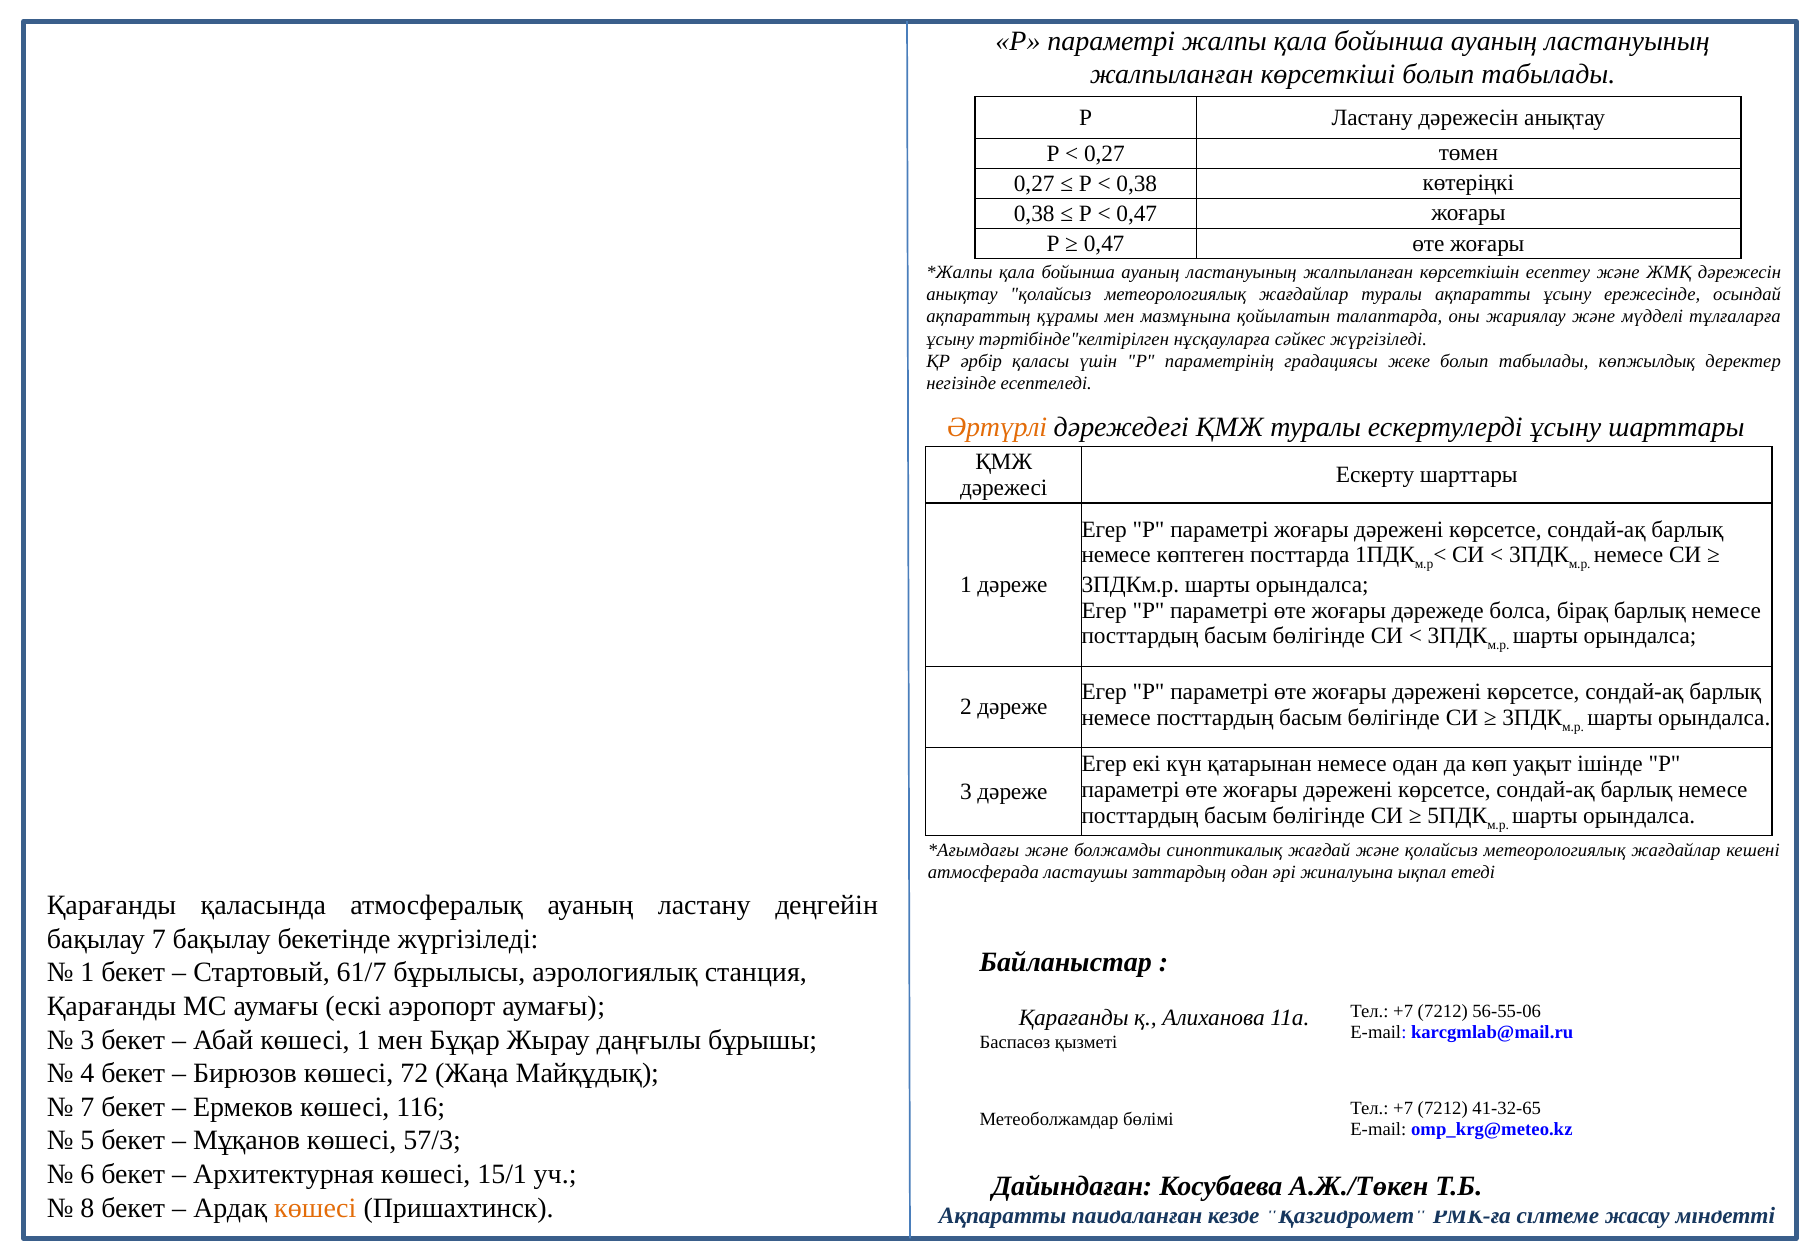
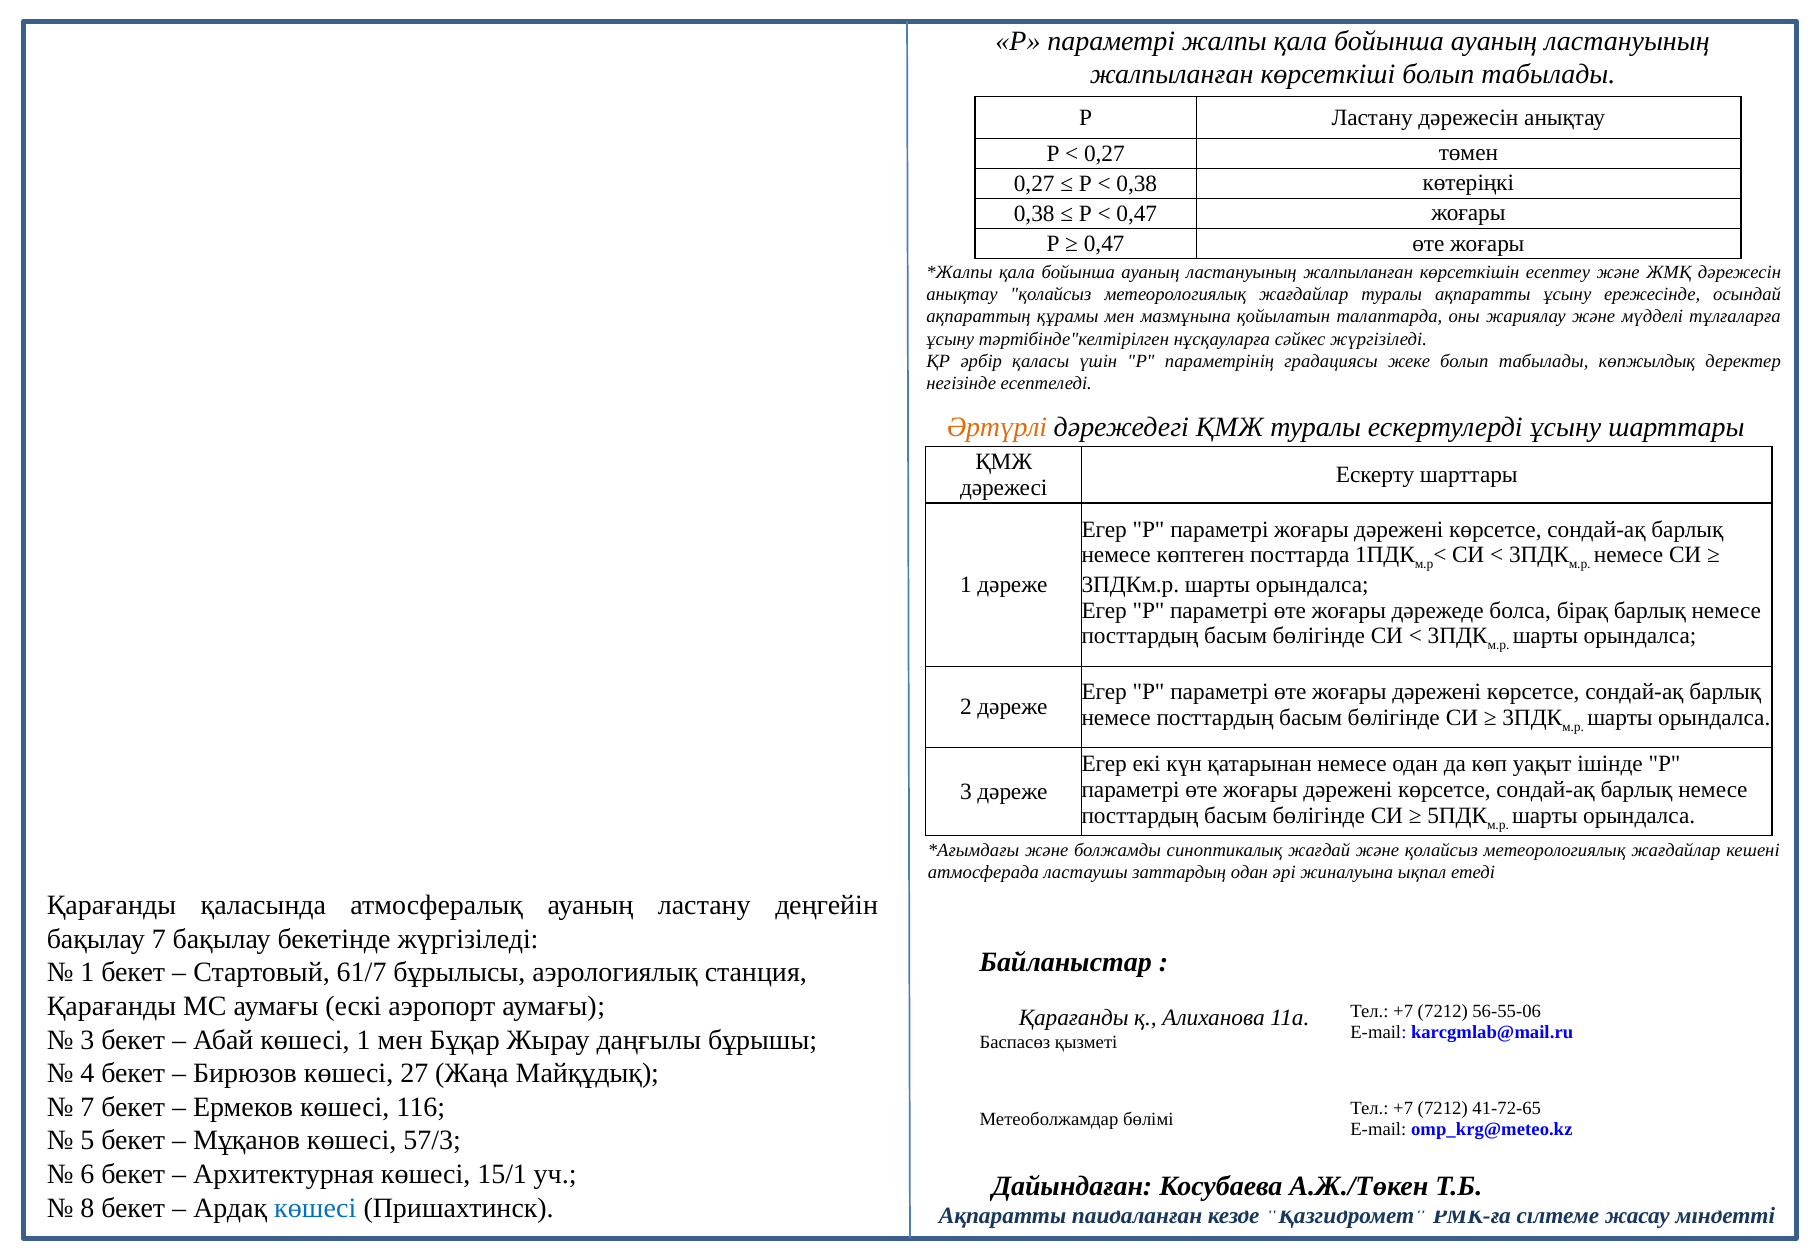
72: 72 -> 27
41-32-65: 41-32-65 -> 41-72-65
көшесі at (315, 1208) colour: orange -> blue
